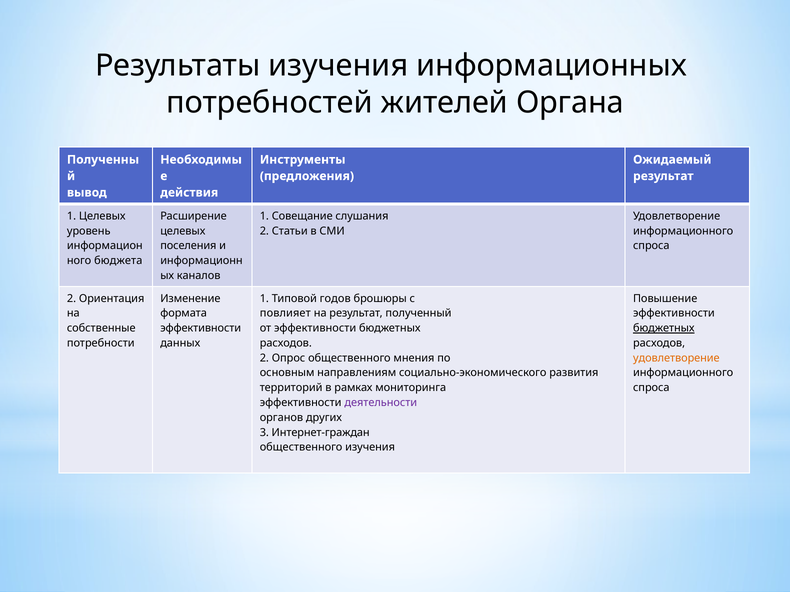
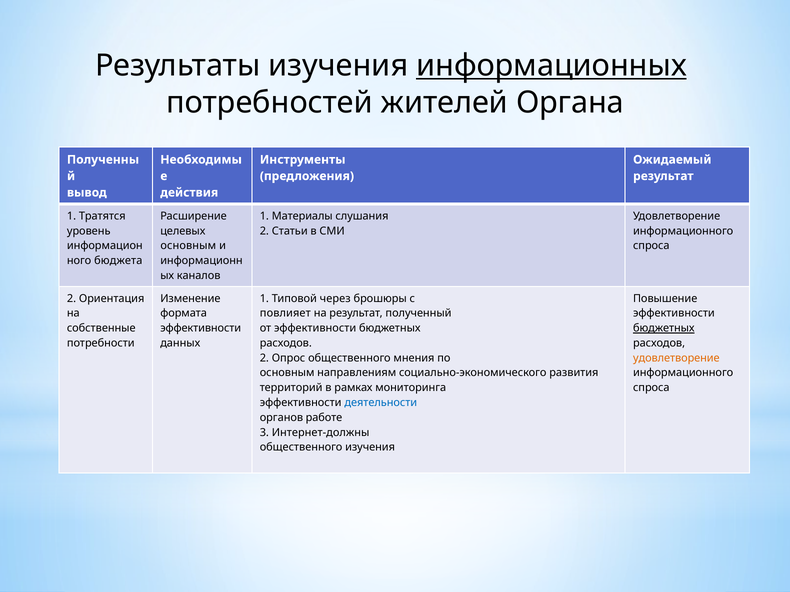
информационных underline: none -> present
1 Целевых: Целевых -> Тратятся
Совещание: Совещание -> Материалы
поселения at (188, 246): поселения -> основным
годов: годов -> через
деятельности colour: purple -> blue
других: других -> работе
Интернет-граждан: Интернет-граждан -> Интернет-должны
